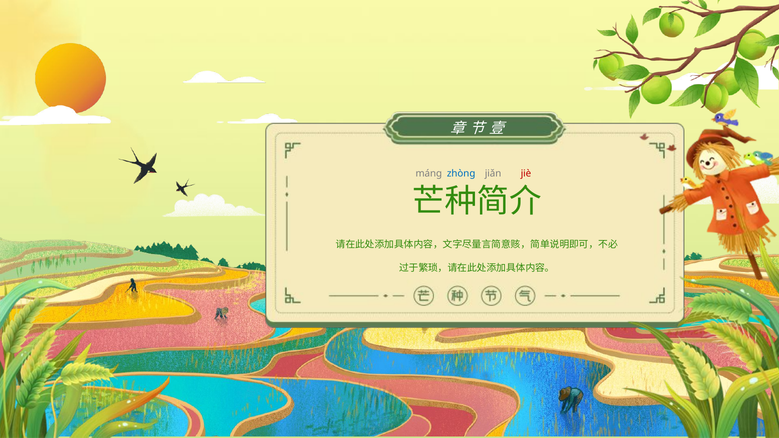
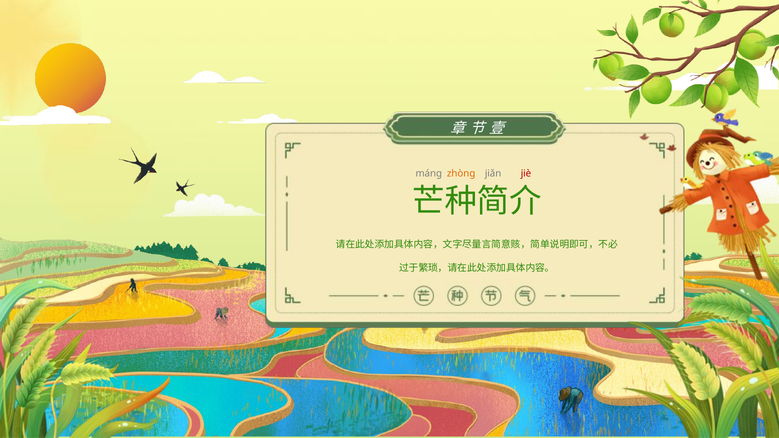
zhòng colour: blue -> orange
